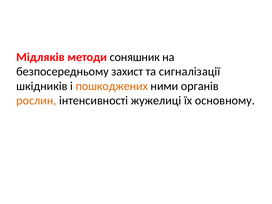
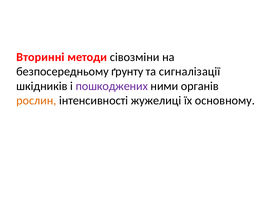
Мідляків: Мідляків -> Вторинні
соняшник: соняшник -> сівозміни
захист: захист -> ґрунту
пошкоджених colour: orange -> purple
